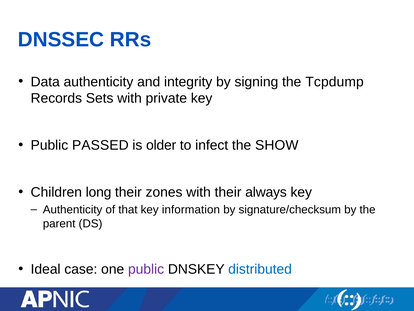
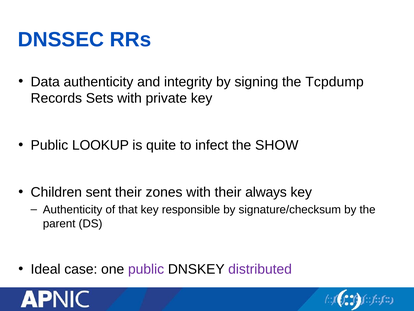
PASSED: PASSED -> LOOKUP
older: older -> quite
long: long -> sent
information: information -> responsible
distributed colour: blue -> purple
